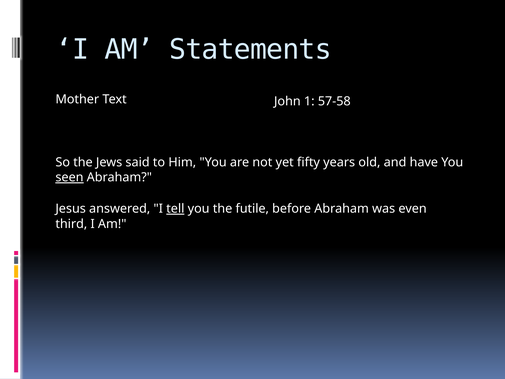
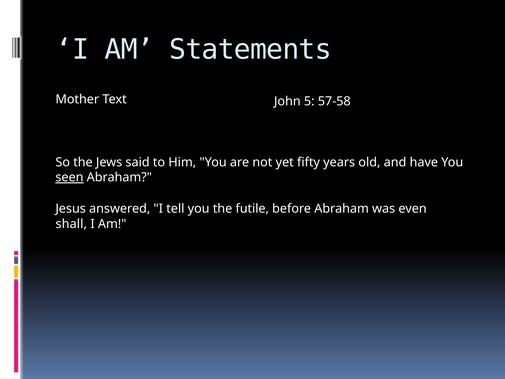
1: 1 -> 5
tell underline: present -> none
third: third -> shall
